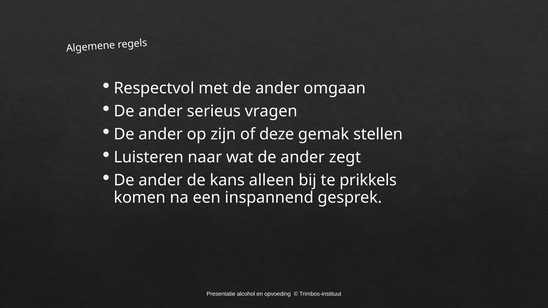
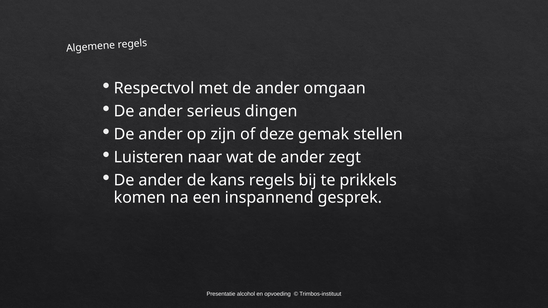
vragen: vragen -> dingen
kans alleen: alleen -> regels
